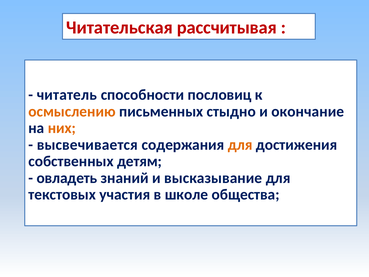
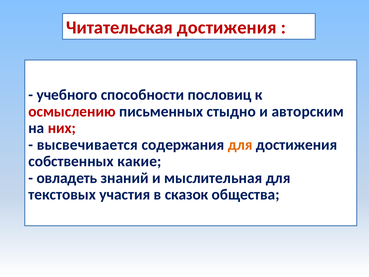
Читательская рассчитывая: рассчитывая -> достижения
читатель: читатель -> учебного
осмыслению colour: orange -> red
окончание: окончание -> авторским
них colour: orange -> red
детям: детям -> какие
высказывание: высказывание -> мыслительная
школе: школе -> сказок
